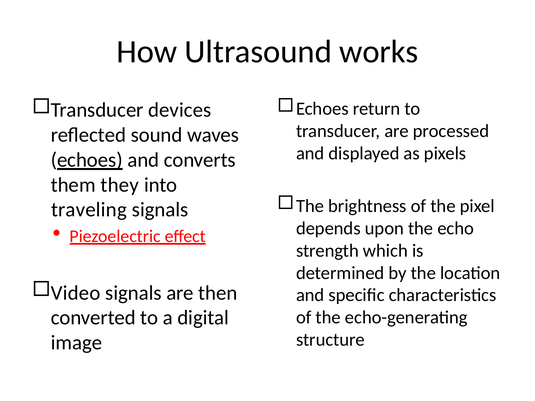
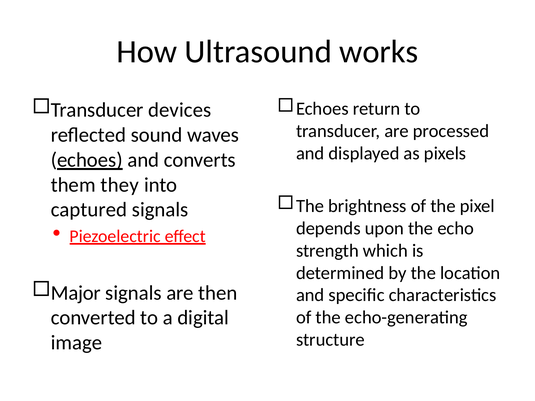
traveling: traveling -> captured
Video: Video -> Major
